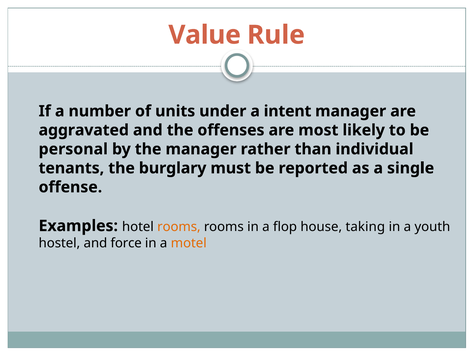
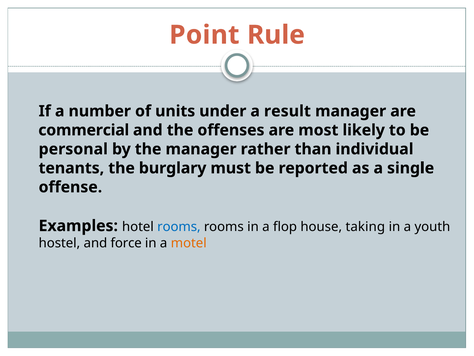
Value: Value -> Point
intent: intent -> result
aggravated: aggravated -> commercial
rooms at (179, 226) colour: orange -> blue
